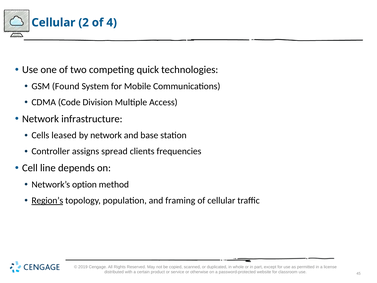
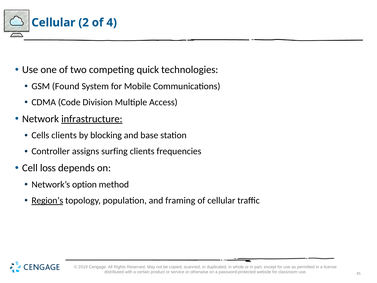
infrastructure underline: none -> present
Cells leased: leased -> clients
by network: network -> blocking
spread: spread -> surfing
line: line -> loss
